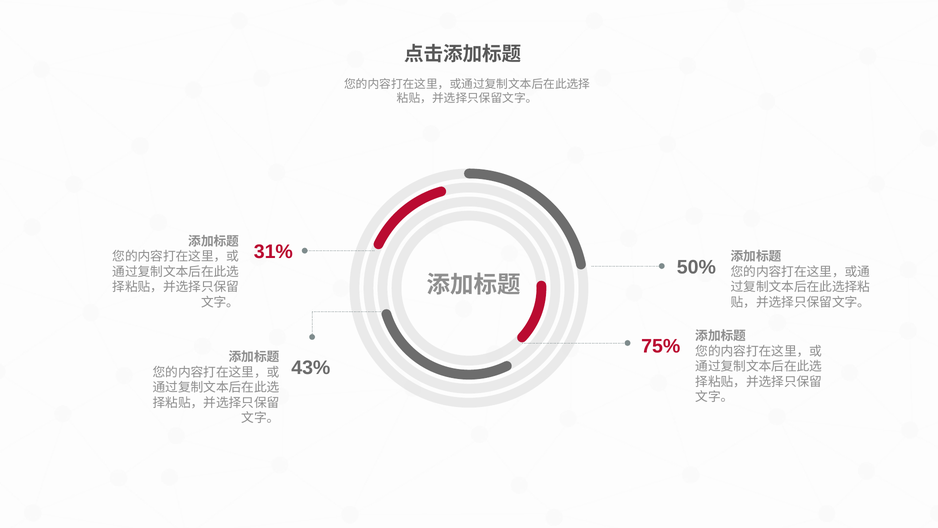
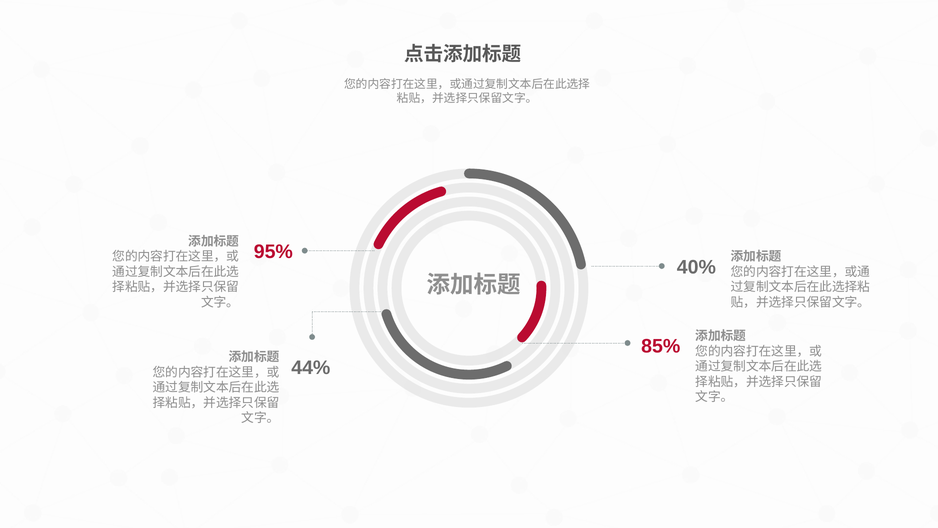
31%: 31% -> 95%
50%: 50% -> 40%
75%: 75% -> 85%
43%: 43% -> 44%
